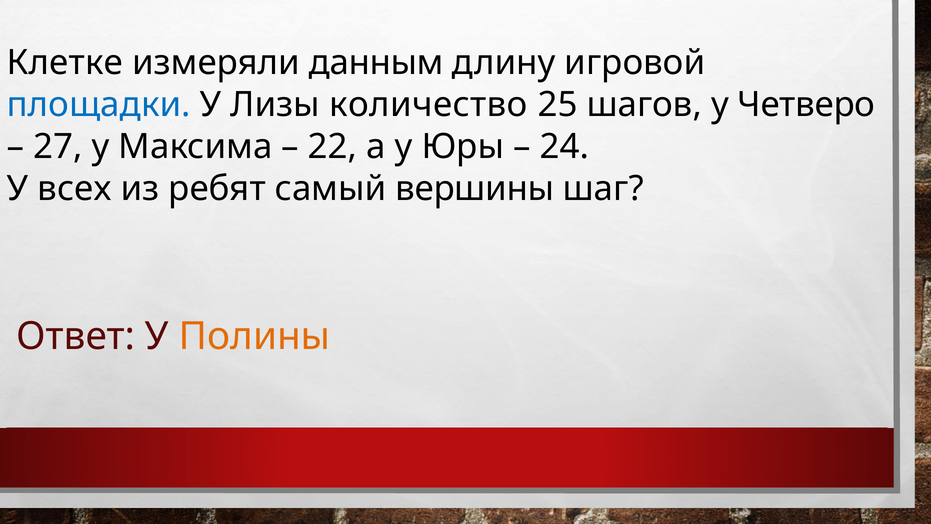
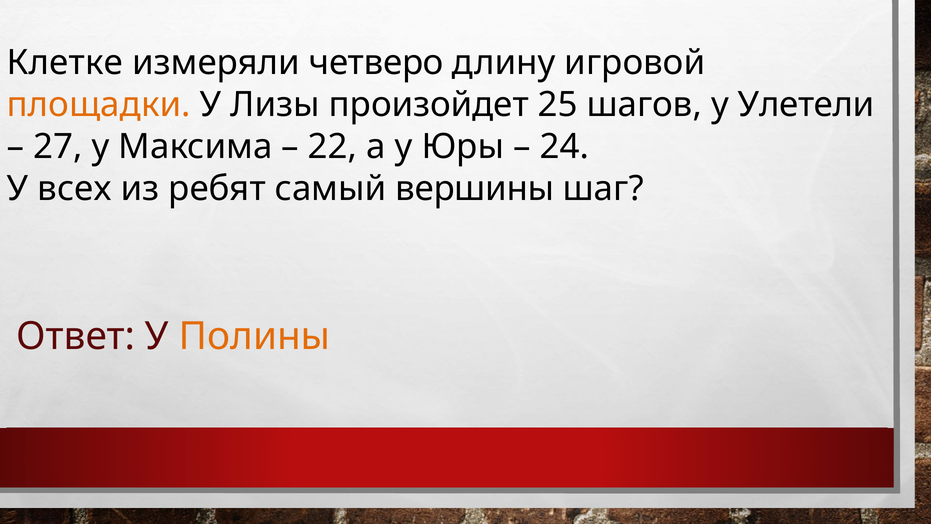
данным: данным -> четверо
площадки colour: blue -> orange
количество: количество -> произойдет
Четверо: Четверо -> Улетели
